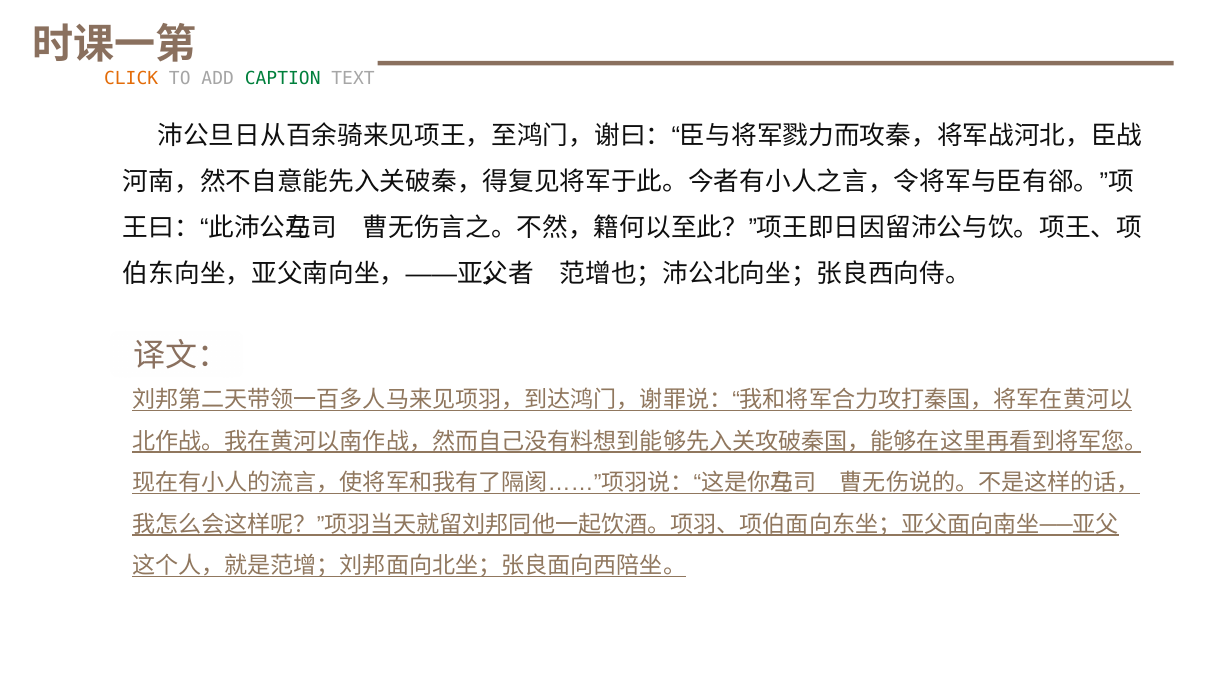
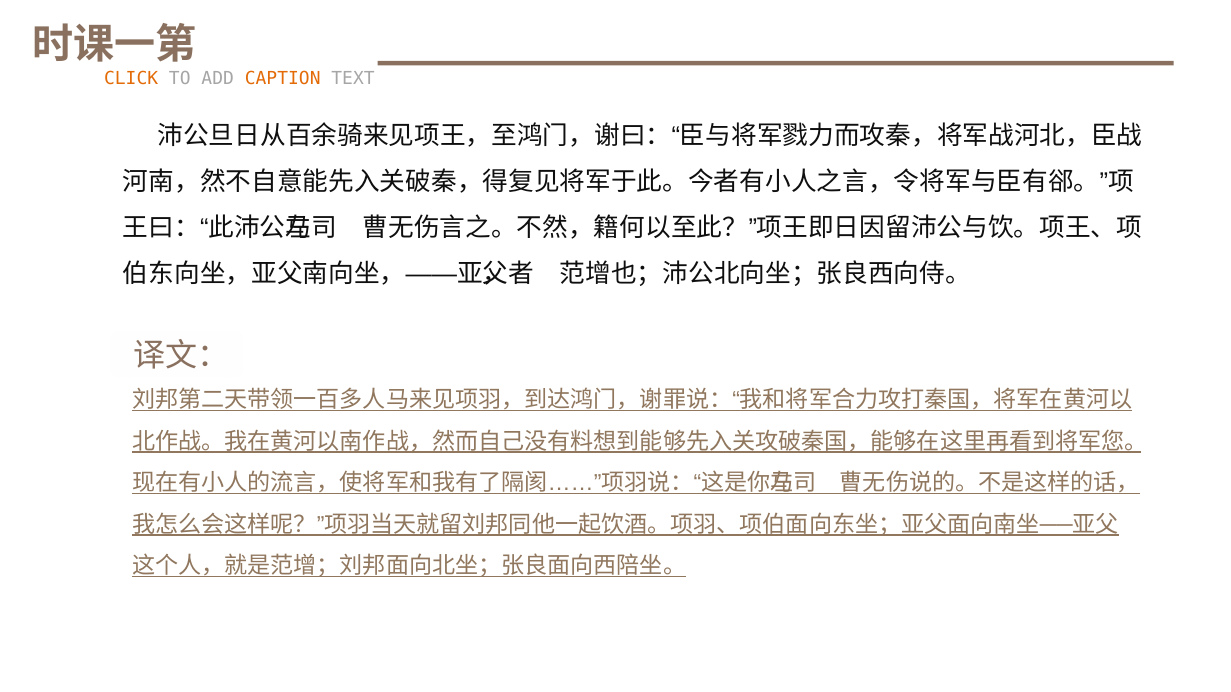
CAPTION colour: green -> orange
